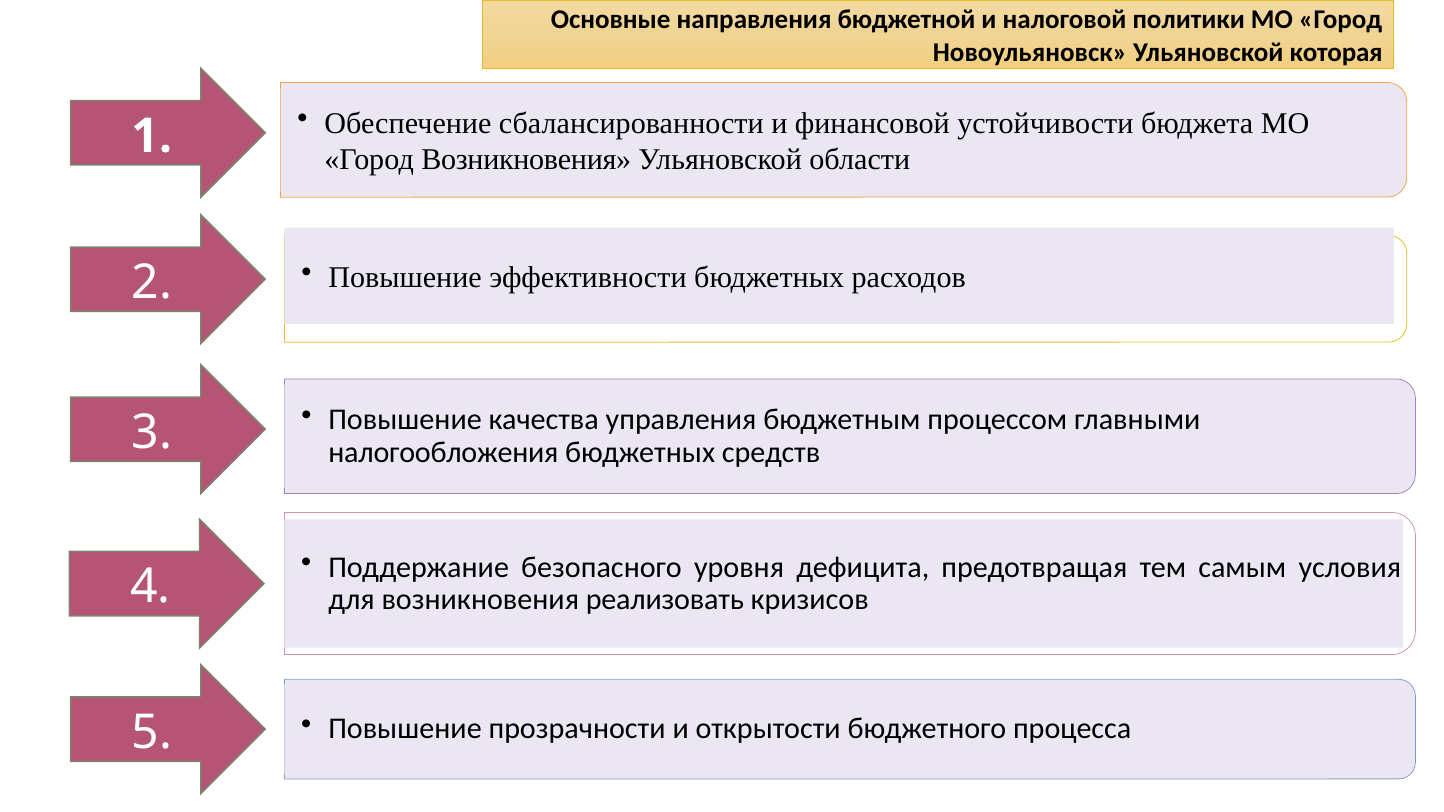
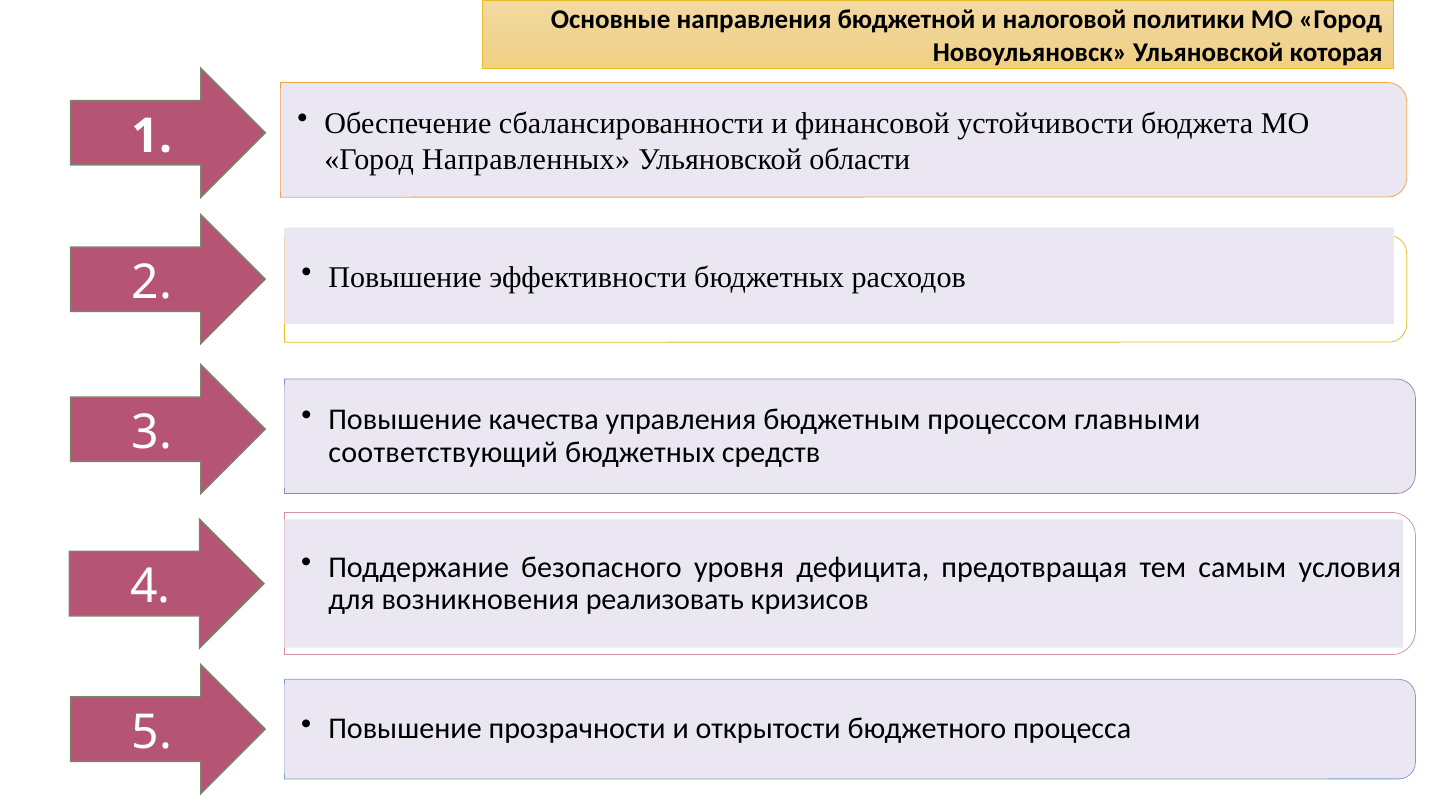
Город Возникновения: Возникновения -> Направленных
налогообложения: налогообложения -> соответствующий
